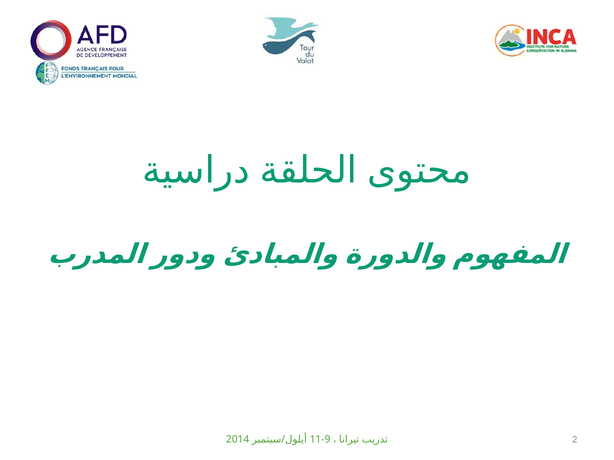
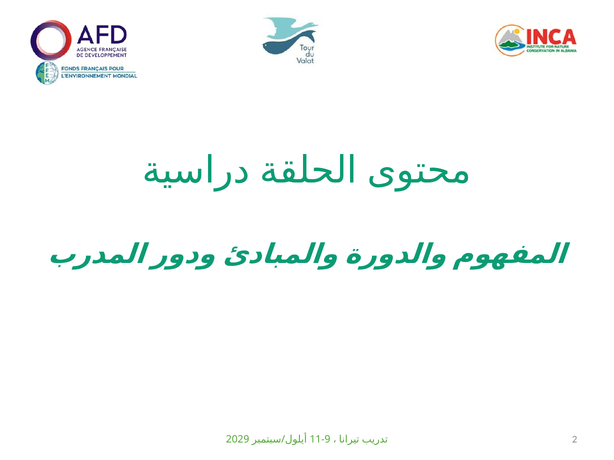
2014: 2014 -> 2029
